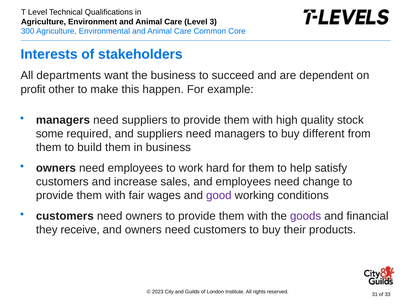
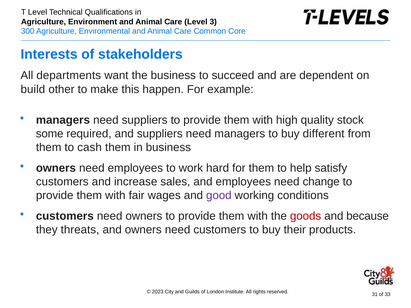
profit: profit -> build
build: build -> cash
goods colour: purple -> red
financial: financial -> because
receive: receive -> threats
